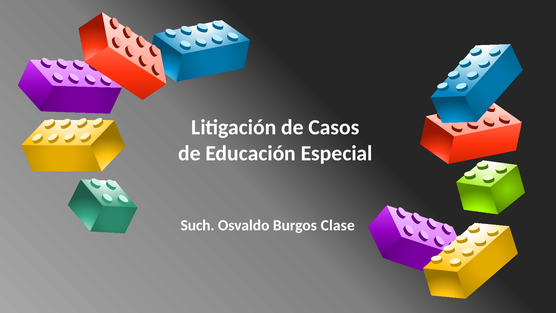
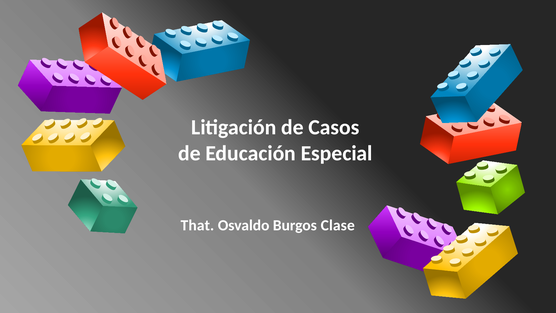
Such: Such -> That
